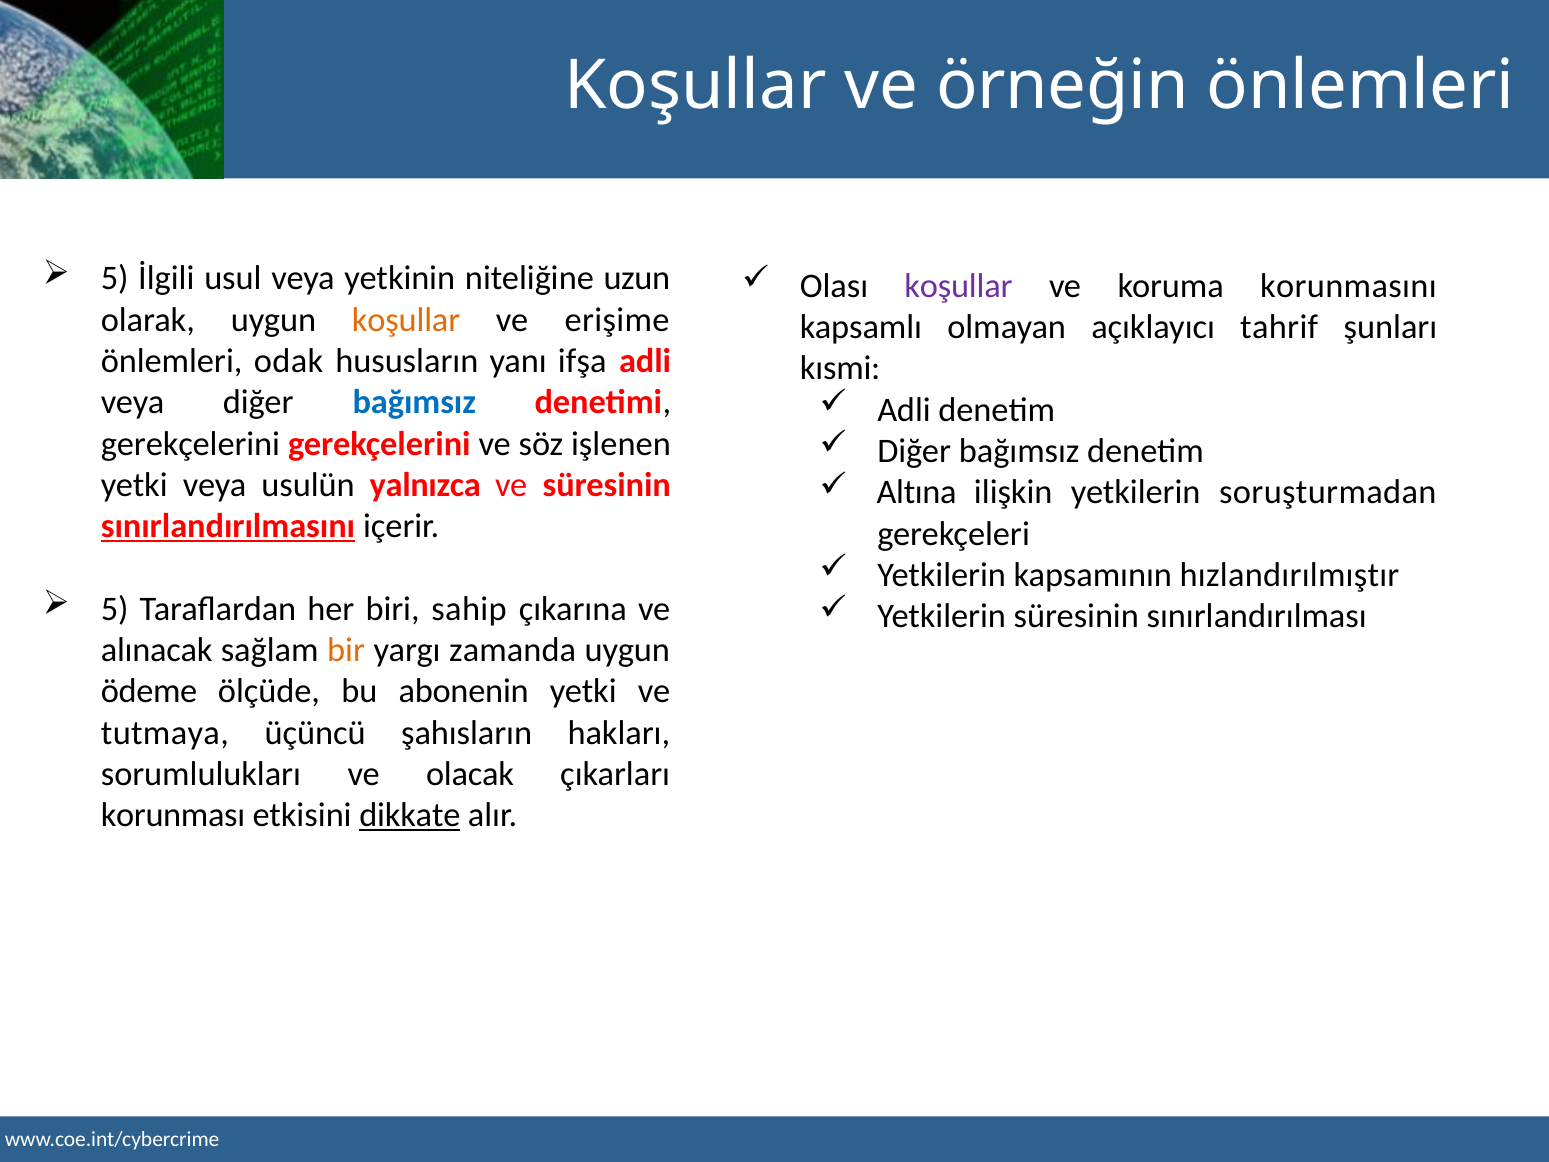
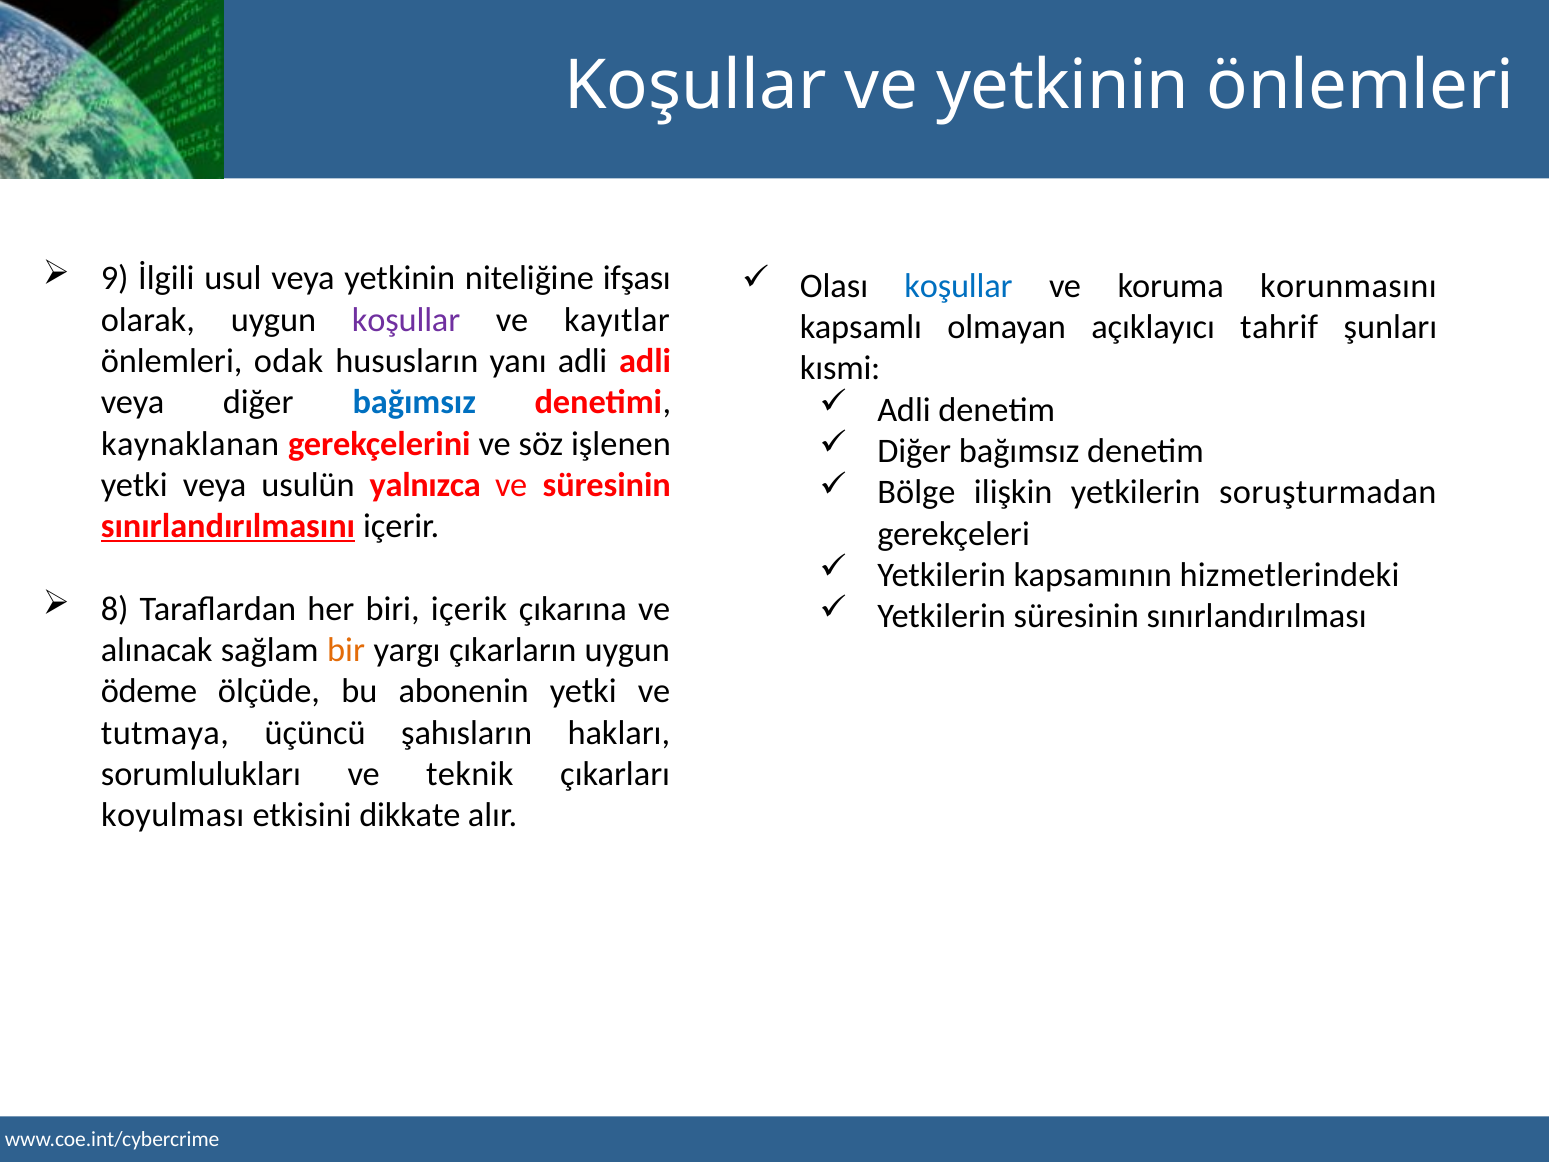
ve örneğin: örneğin -> yetkinin
5 at (115, 279): 5 -> 9
uzun: uzun -> ifşası
koşullar at (959, 286) colour: purple -> blue
koşullar at (406, 320) colour: orange -> purple
erişime: erişime -> kayıtlar
yanı ifşa: ifşa -> adli
gerekçelerini at (190, 444): gerekçelerini -> kaynaklanan
Altına: Altına -> Bölge
hızlandırılmıştır: hızlandırılmıştır -> hizmetlerindeki
5 at (115, 609): 5 -> 8
sahip: sahip -> içerik
zamanda: zamanda -> çıkarların
olacak: olacak -> teknik
korunması: korunması -> koyulması
dikkate underline: present -> none
